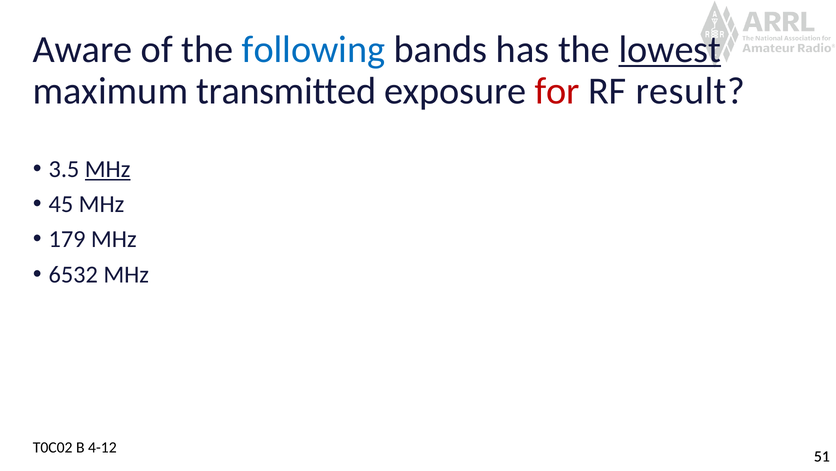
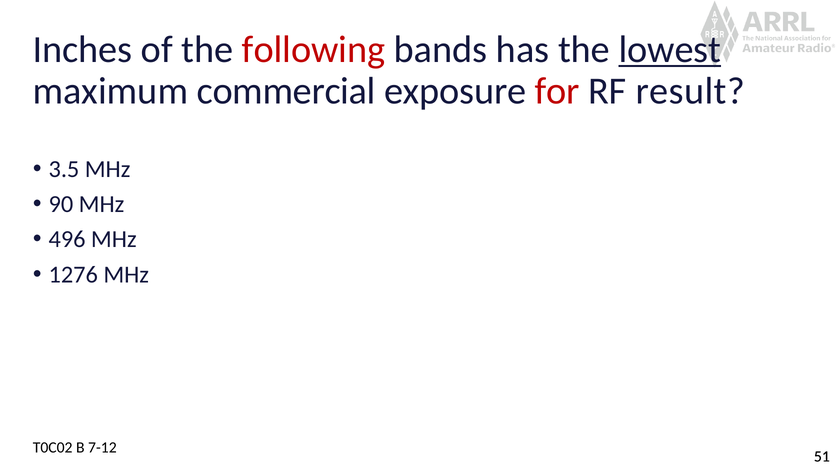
Aware: Aware -> Inches
following colour: blue -> red
transmitted: transmitted -> commercial
MHz at (108, 169) underline: present -> none
45: 45 -> 90
179: 179 -> 496
6532: 6532 -> 1276
4-12: 4-12 -> 7-12
